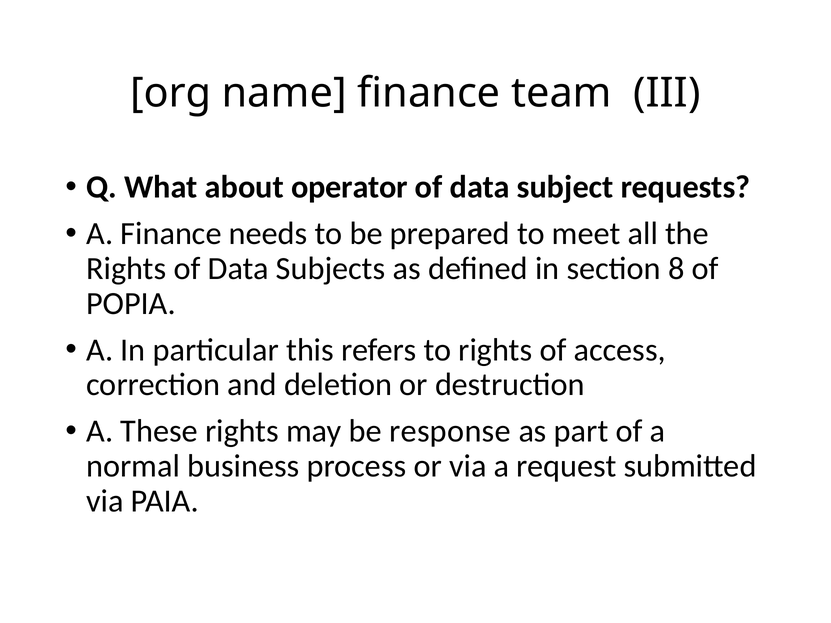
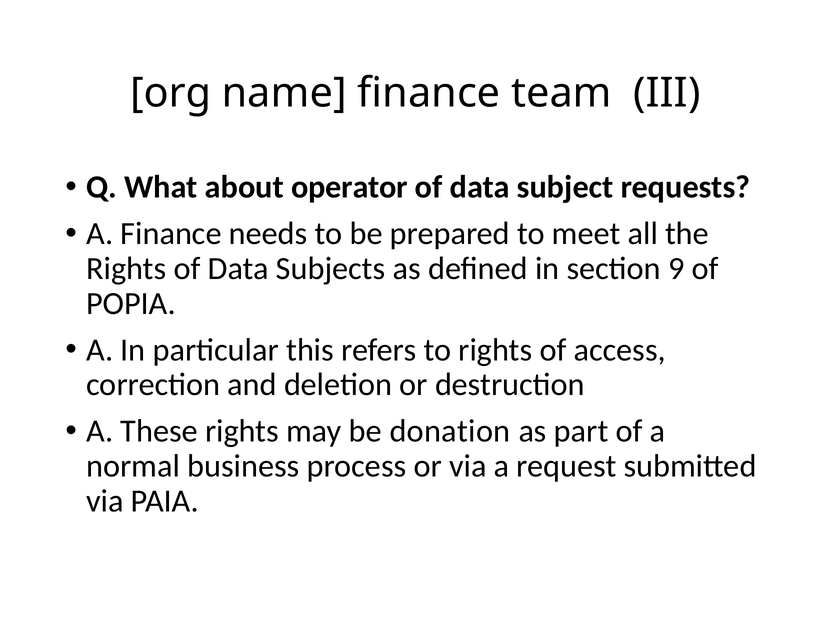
8: 8 -> 9
response: response -> donation
